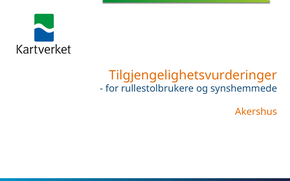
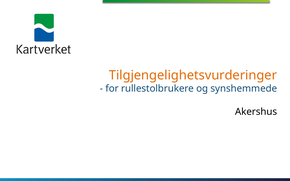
Akershus colour: orange -> black
